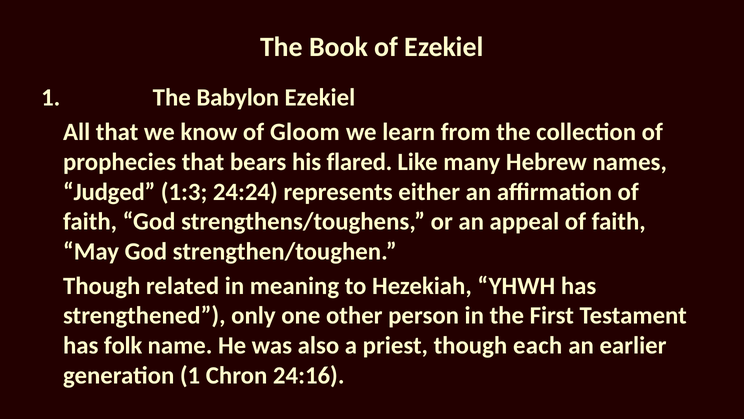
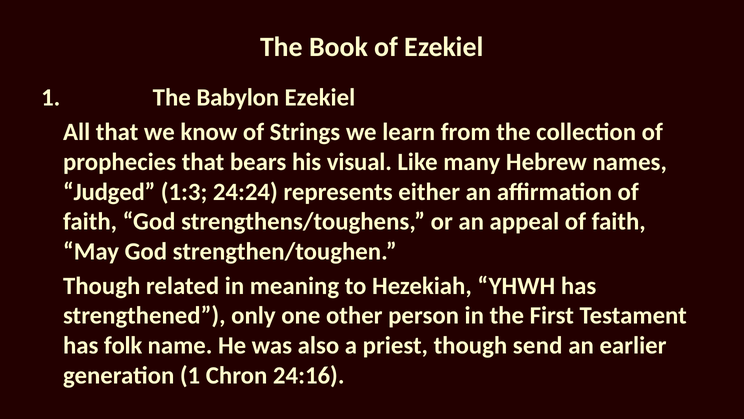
Gloom: Gloom -> Strings
flared: flared -> visual
each: each -> send
